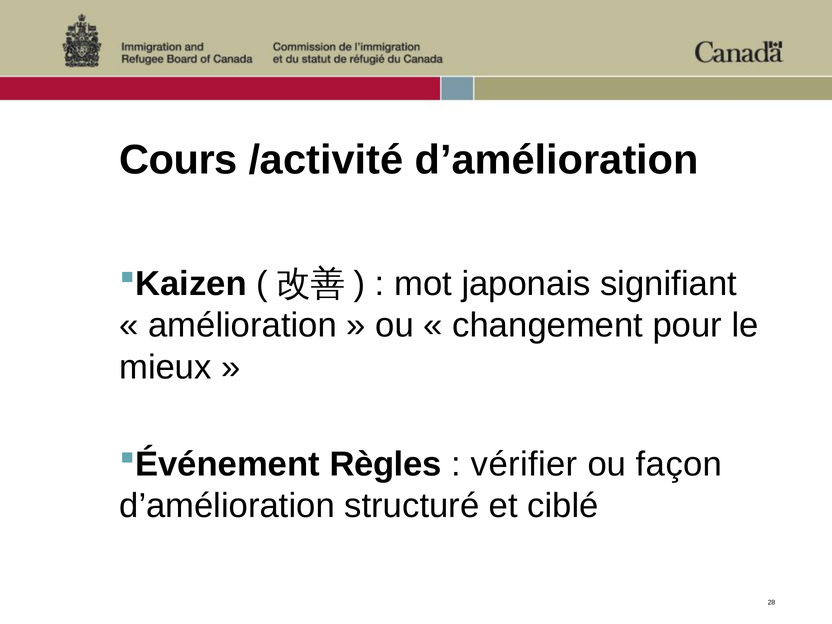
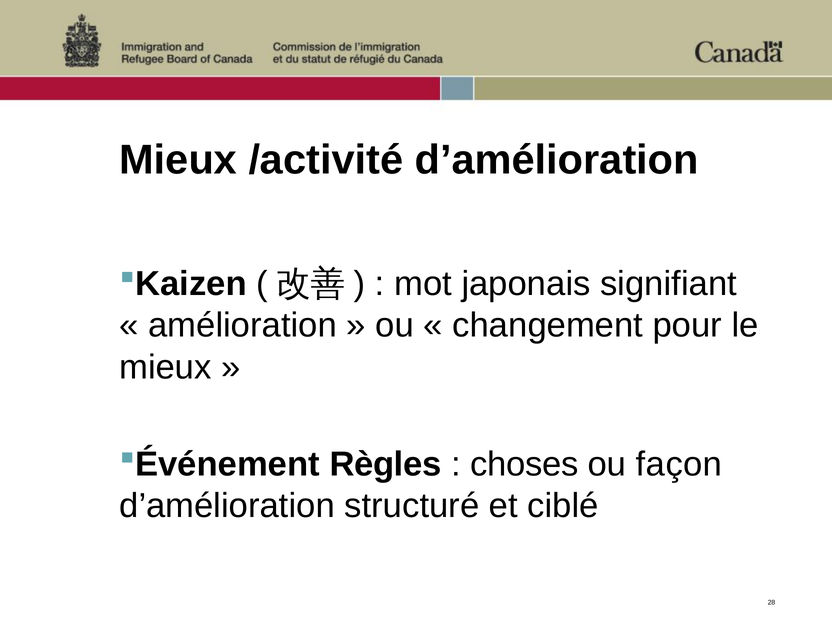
Cours at (178, 160): Cours -> Mieux
vérifier: vérifier -> choses
